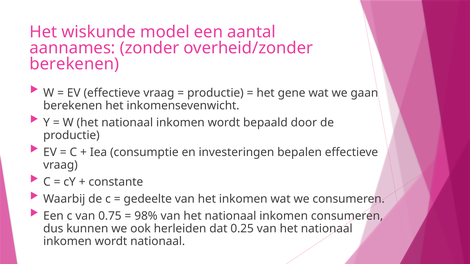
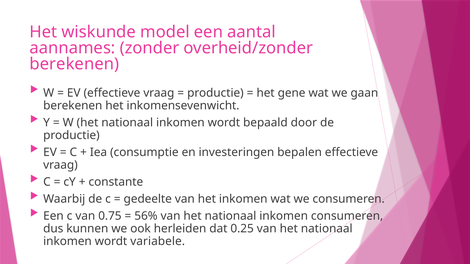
98%: 98% -> 56%
wordt nationaal: nationaal -> variabele
